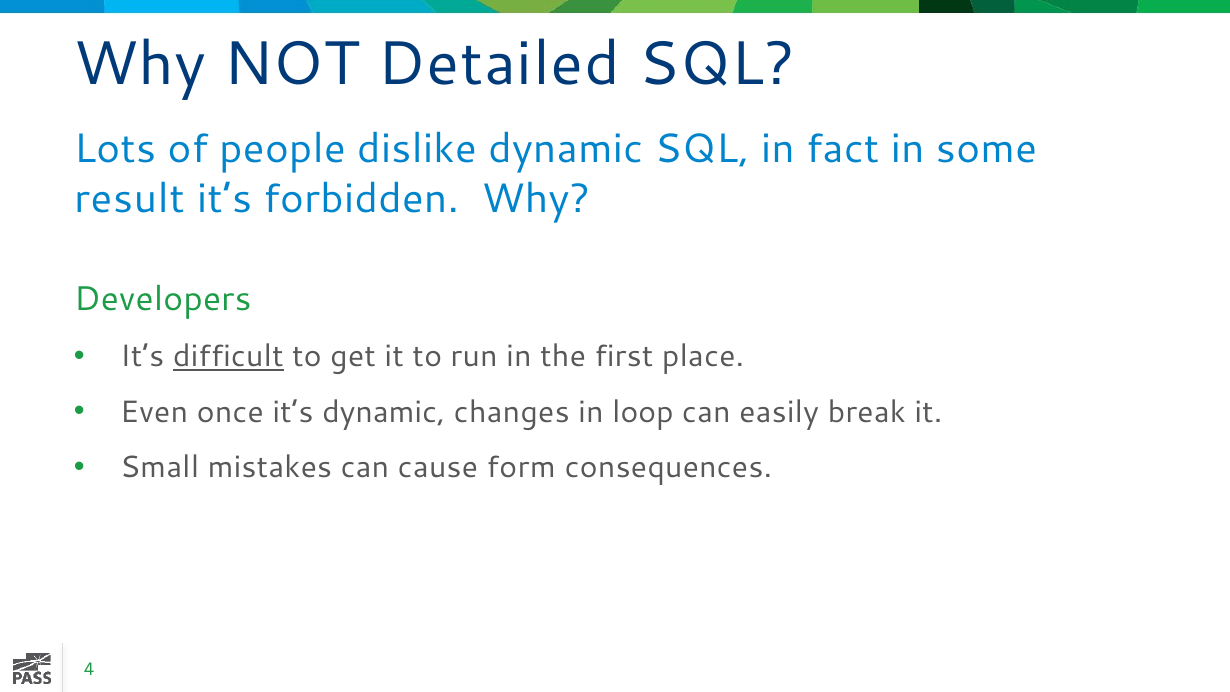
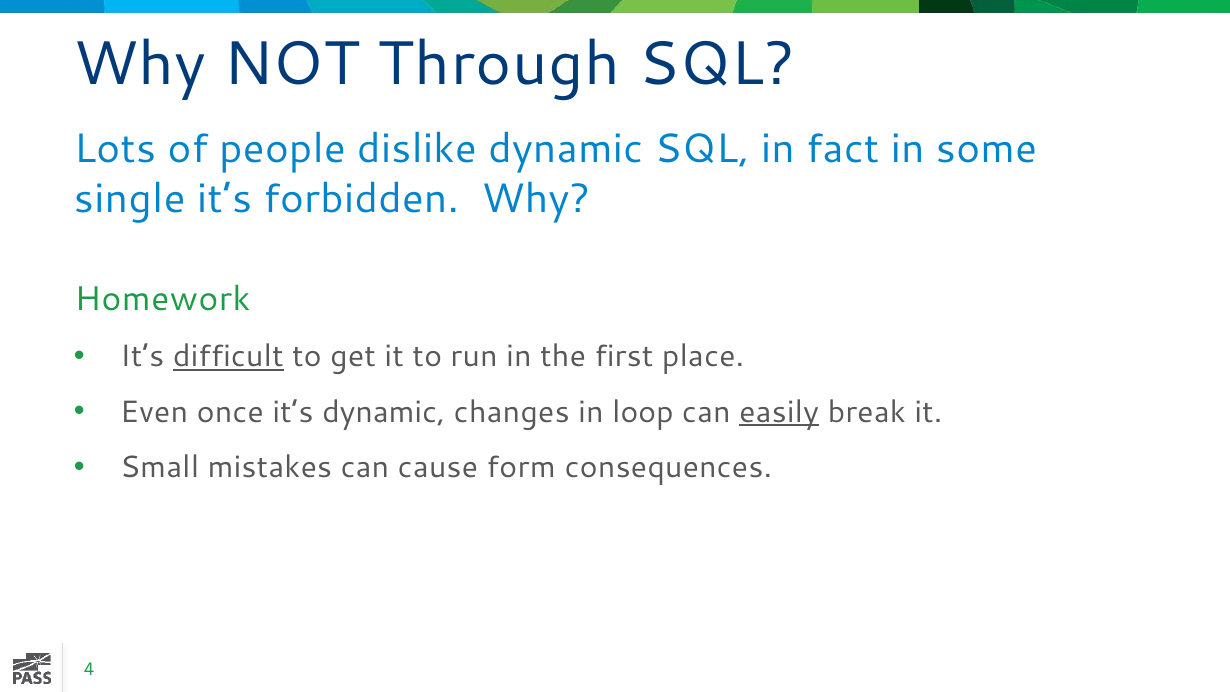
Detailed: Detailed -> Through
result: result -> single
Developers: Developers -> Homework
easily underline: none -> present
